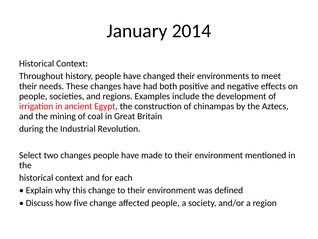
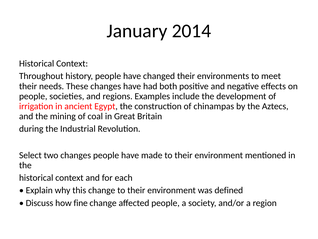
five: five -> fine
